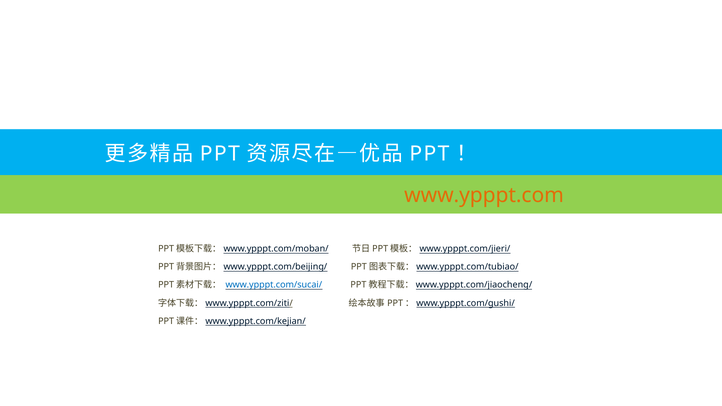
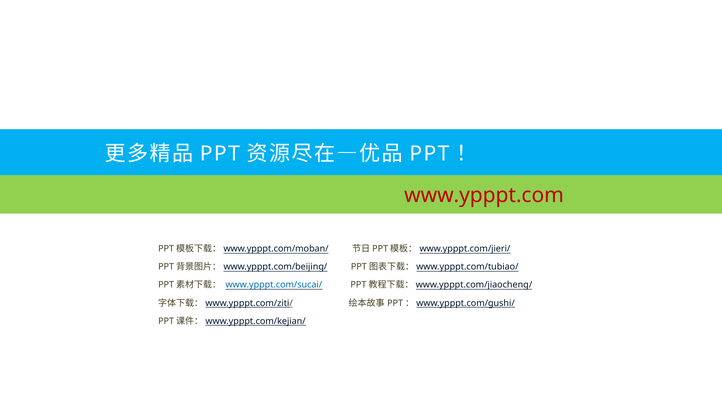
www.ypppt.com colour: orange -> red
